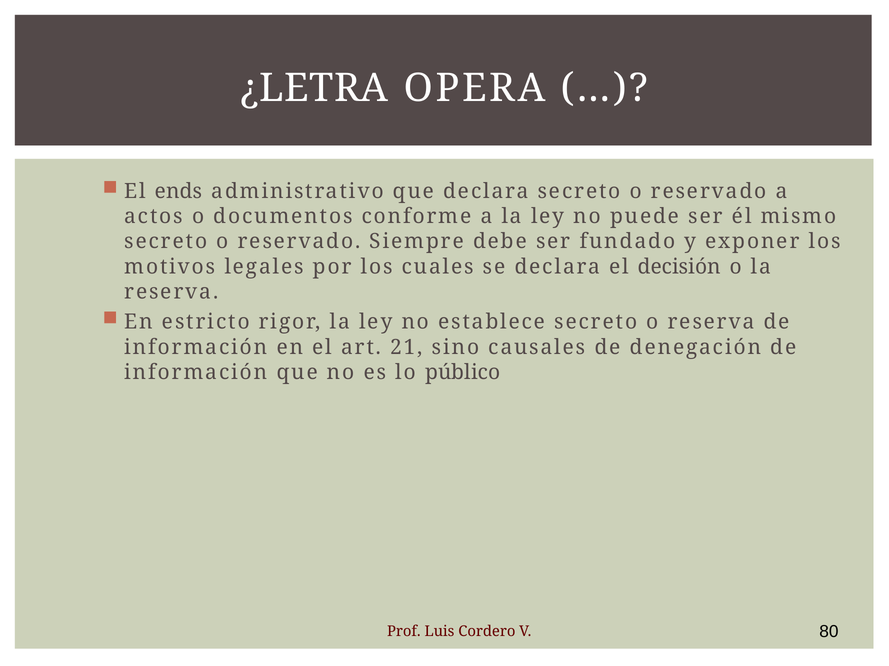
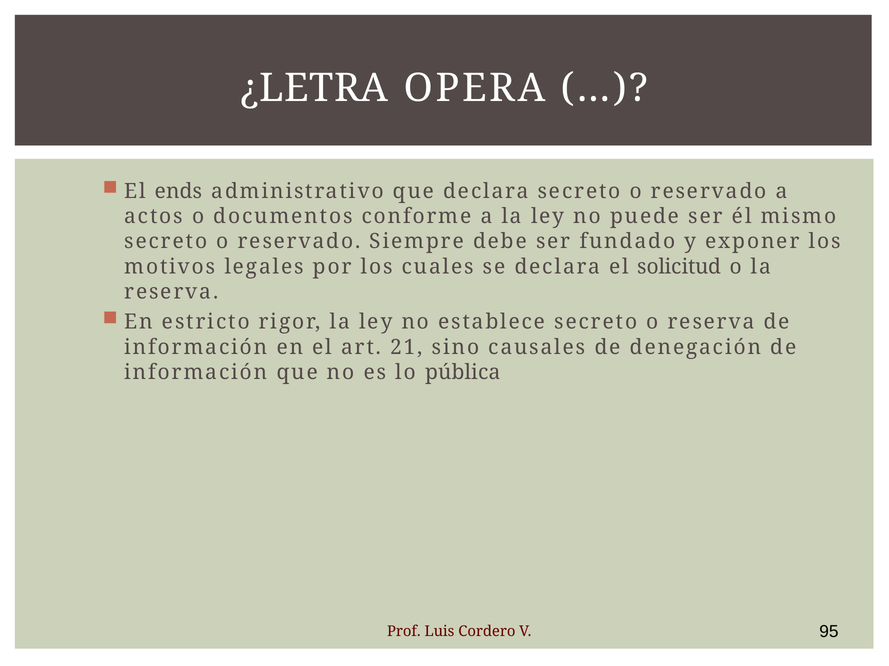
decisión: decisión -> solicitud
público: público -> pública
80: 80 -> 95
